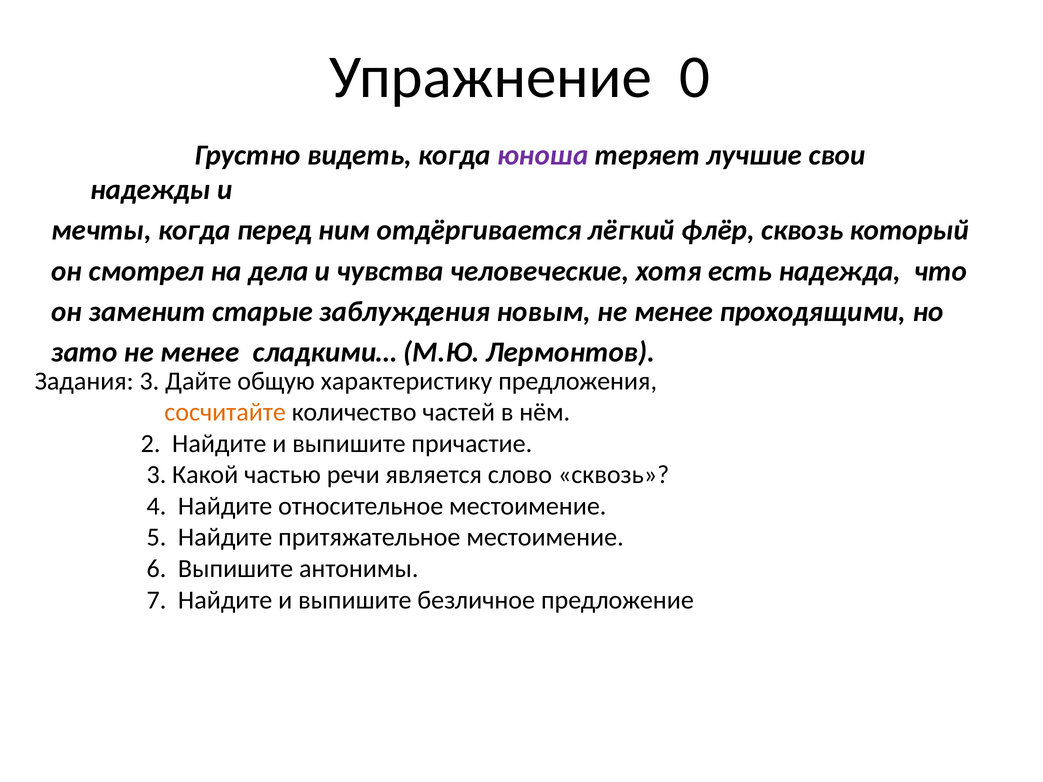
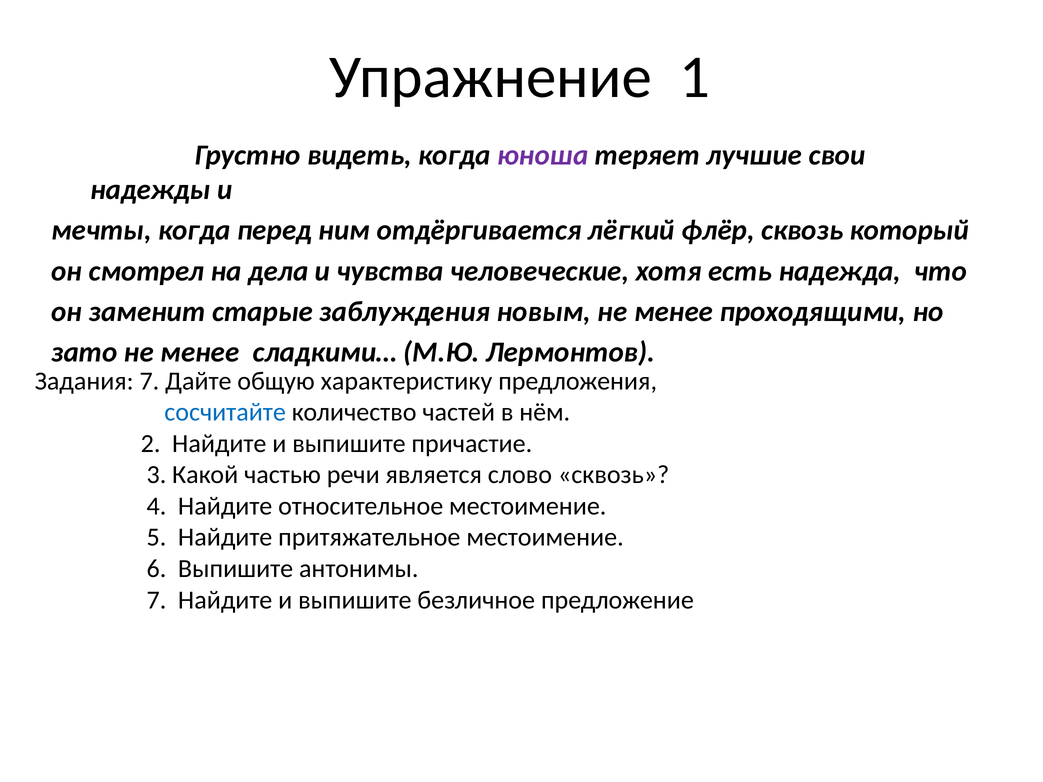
0: 0 -> 1
Задания 3: 3 -> 7
сосчитайте colour: orange -> blue
